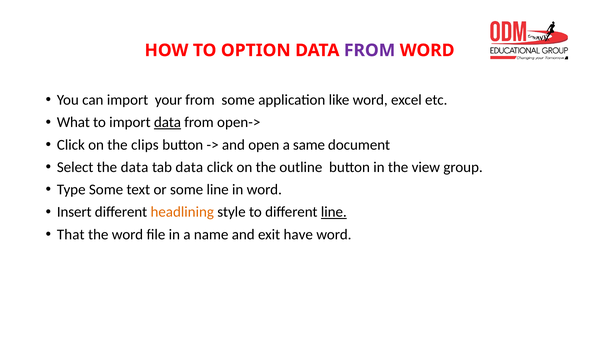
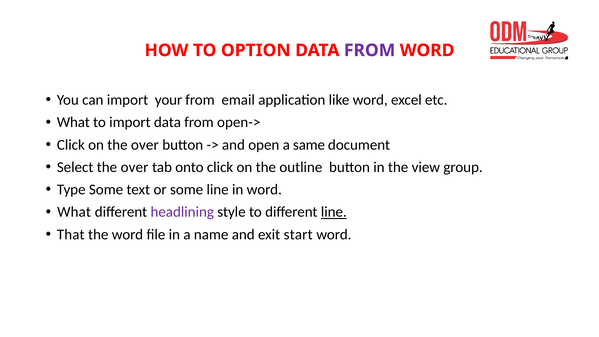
from some: some -> email
data at (167, 122) underline: present -> none
on the clips: clips -> over
Select the data: data -> over
tab data: data -> onto
Insert at (74, 212): Insert -> What
headlining colour: orange -> purple
have: have -> start
